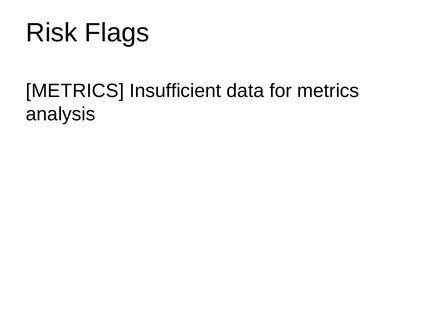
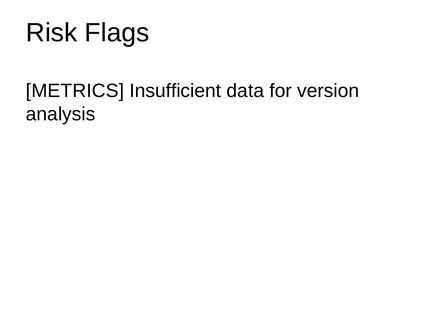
for metrics: metrics -> version
